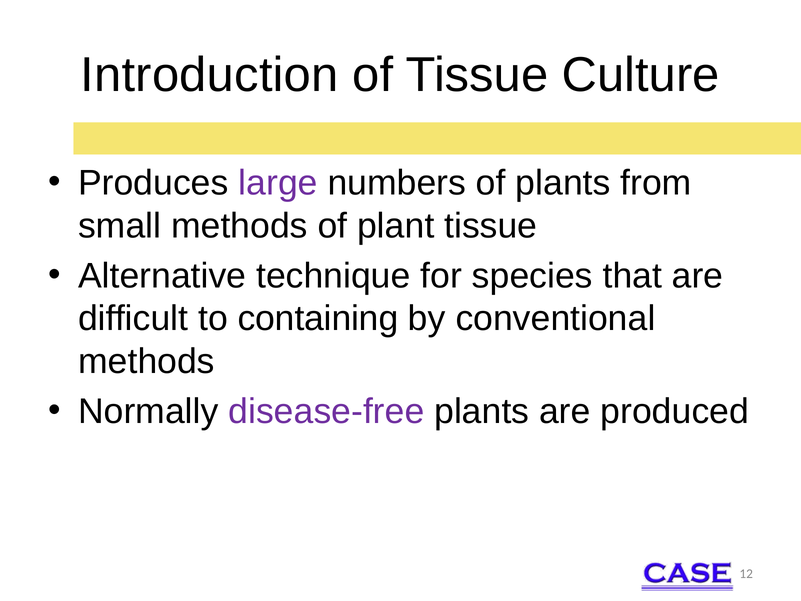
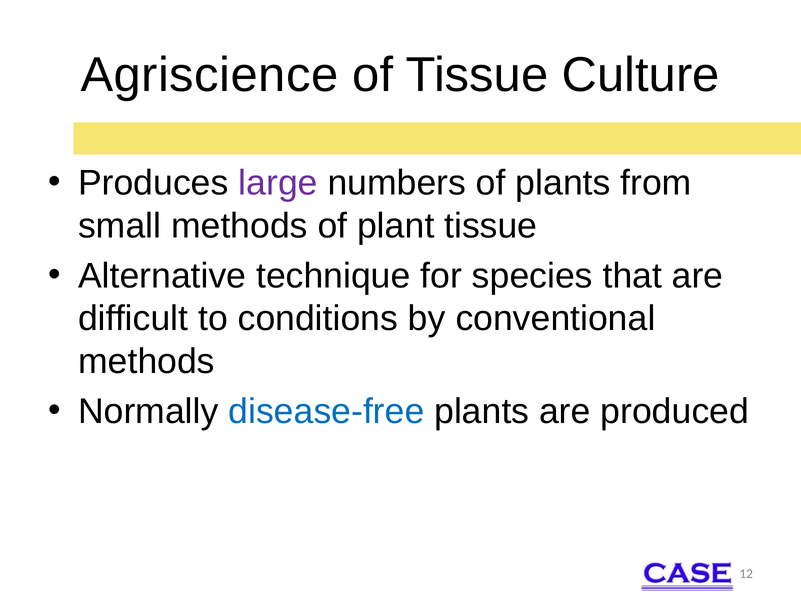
Introduction: Introduction -> Agriscience
containing: containing -> conditions
disease-free colour: purple -> blue
